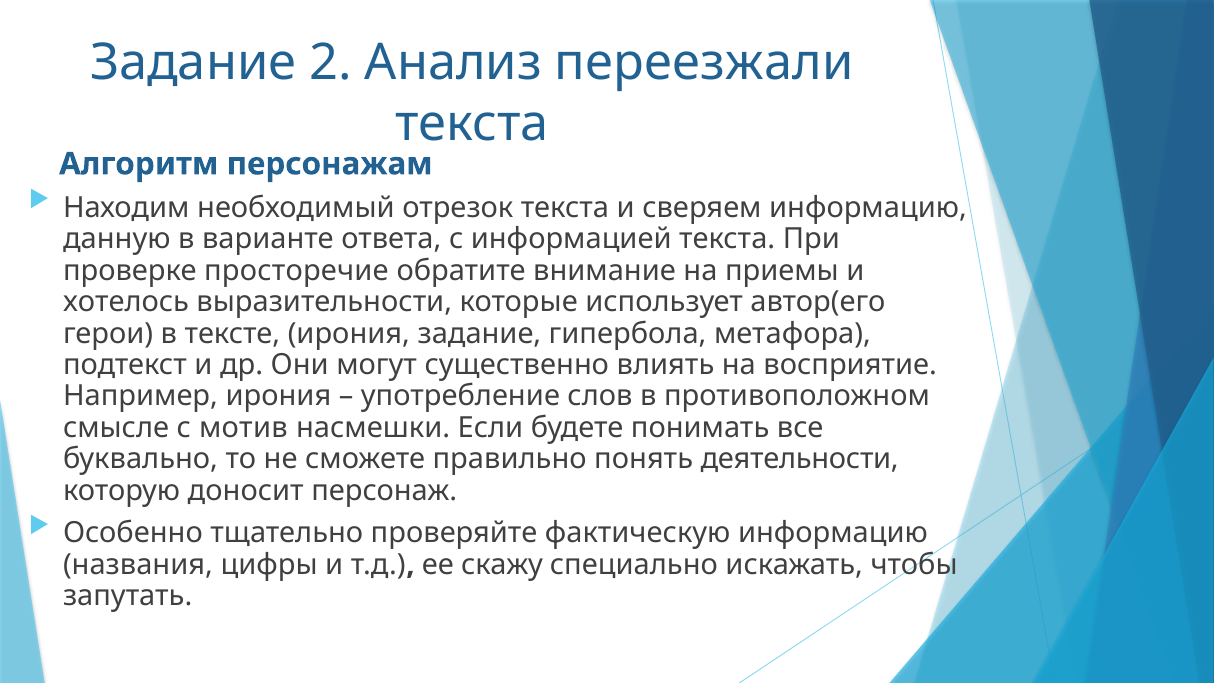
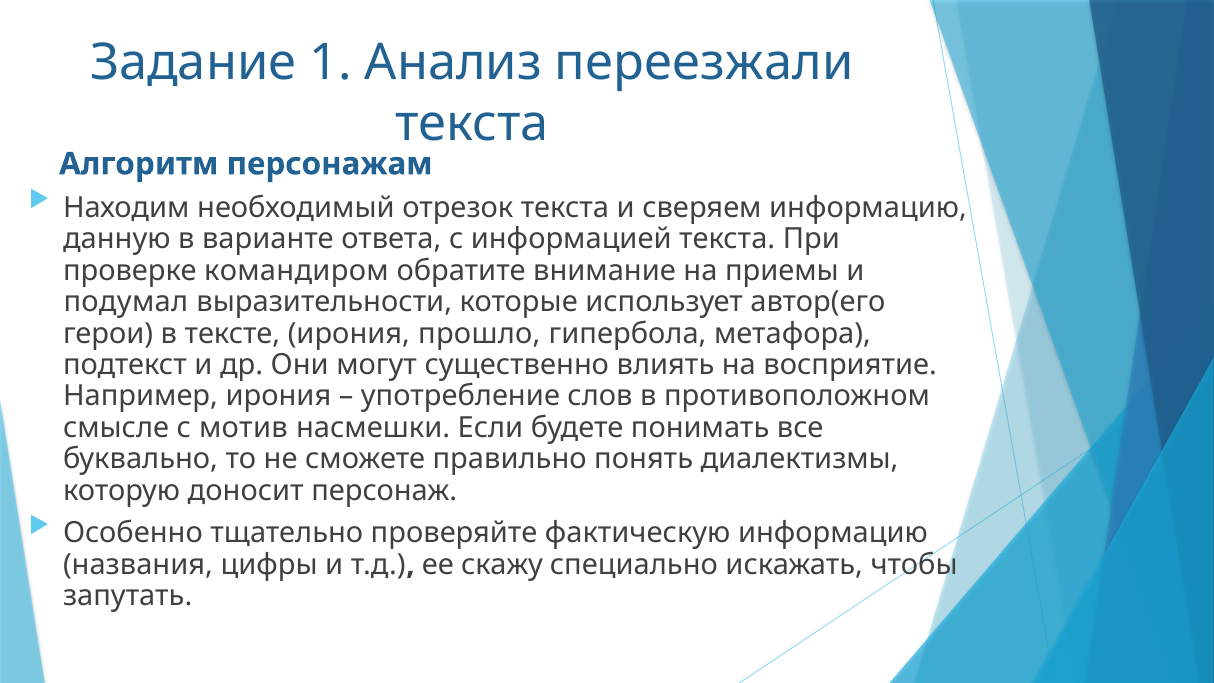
2: 2 -> 1
просторечие: просторечие -> командиром
хотелось: хотелось -> подумал
ирония задание: задание -> прошло
деятельности: деятельности -> диалектизмы
